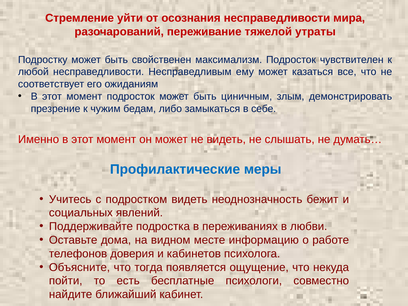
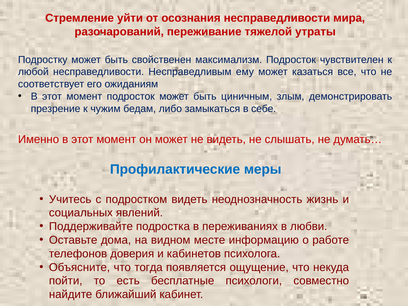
бежит: бежит -> жизнь
